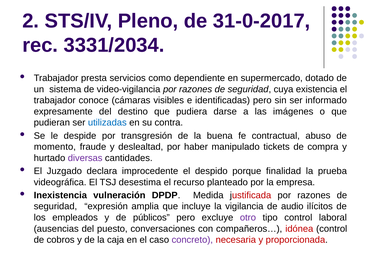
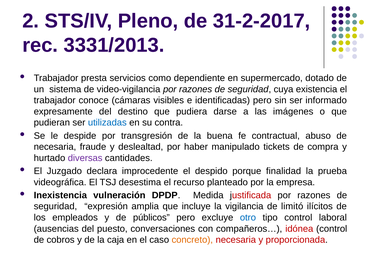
31-0-2017: 31-0-2017 -> 31-2-2017
3331/2034: 3331/2034 -> 3331/2013
momento at (55, 147): momento -> necesaria
audio: audio -> limitó
otro colour: purple -> blue
concreto colour: purple -> orange
